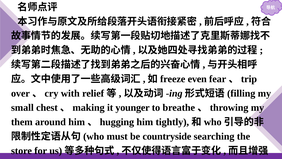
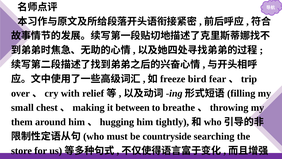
even: even -> bird
younger: younger -> between
